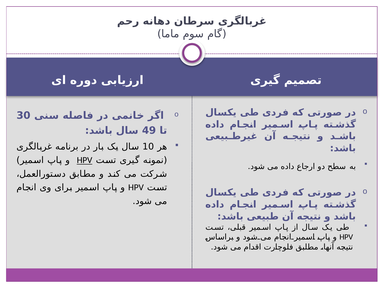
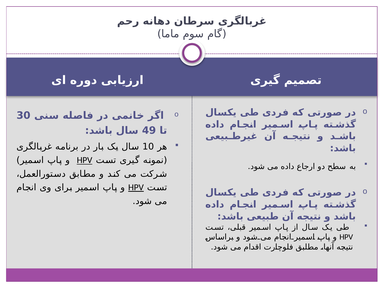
HPV at (136, 187) underline: none -> present
